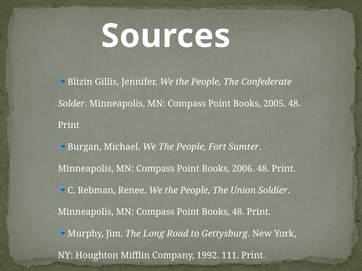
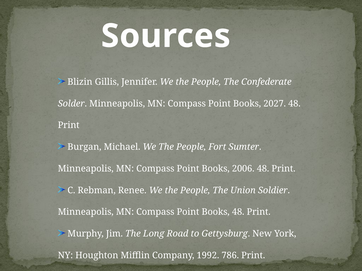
2005: 2005 -> 2027
111: 111 -> 786
